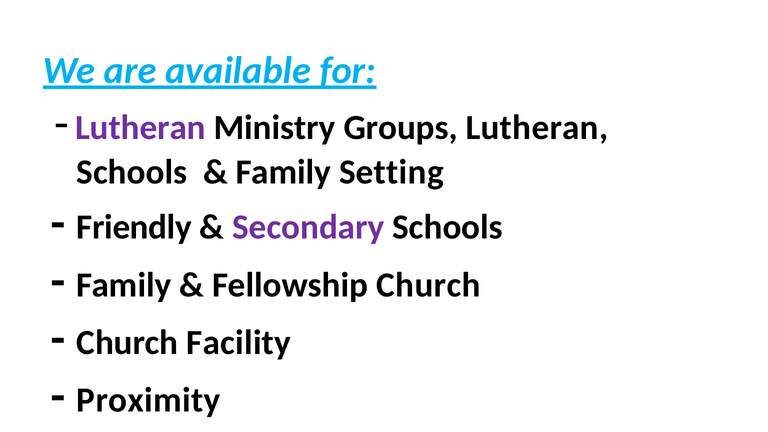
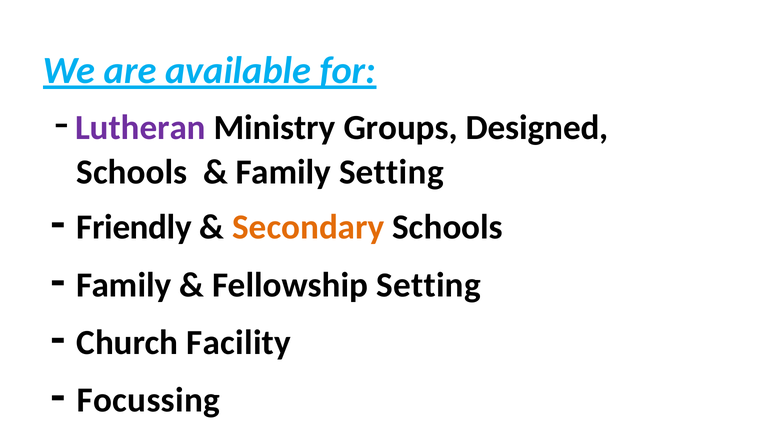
Groups Lutheran: Lutheran -> Designed
Secondary colour: purple -> orange
Fellowship Church: Church -> Setting
Proximity: Proximity -> Focussing
